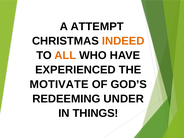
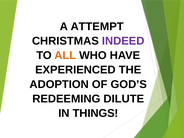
INDEED colour: orange -> purple
MOTIVATE: MOTIVATE -> ADOPTION
UNDER: UNDER -> DILUTE
